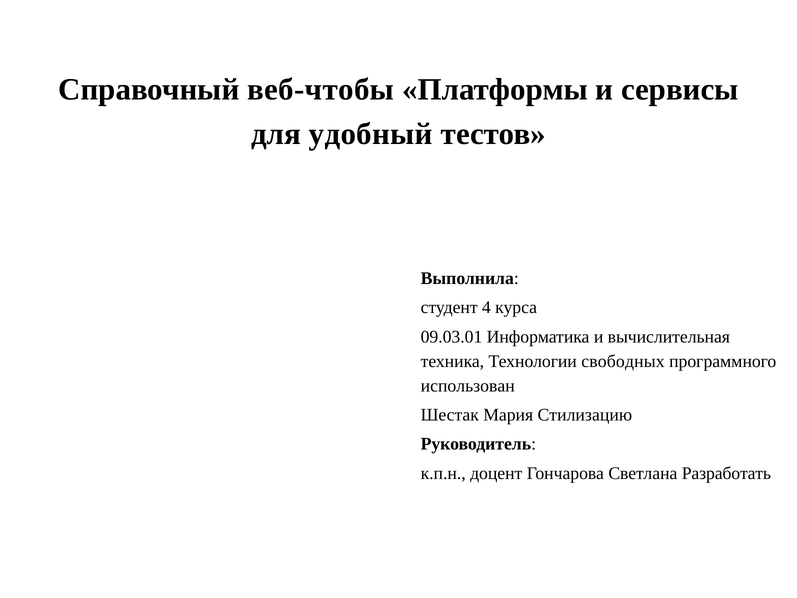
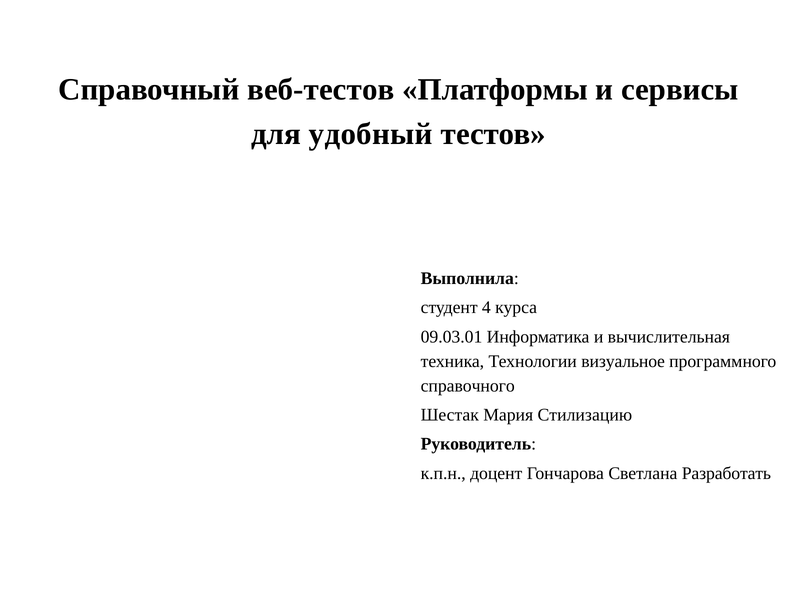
веб-чтобы: веб-чтобы -> веб-тестов
свободных: свободных -> визуальное
использован: использован -> справочного
